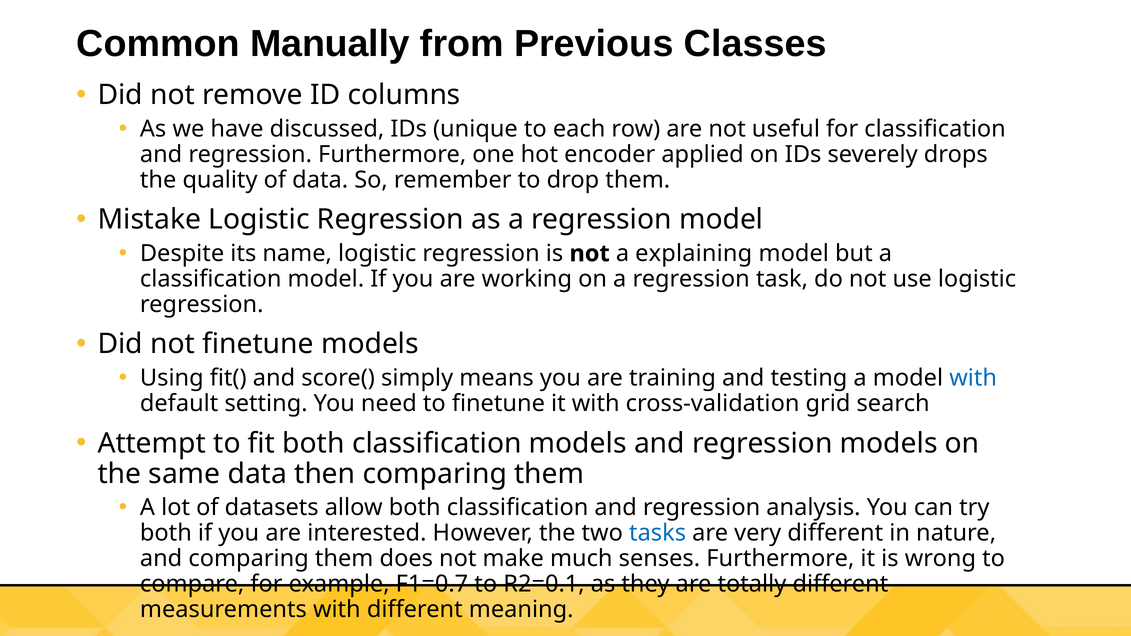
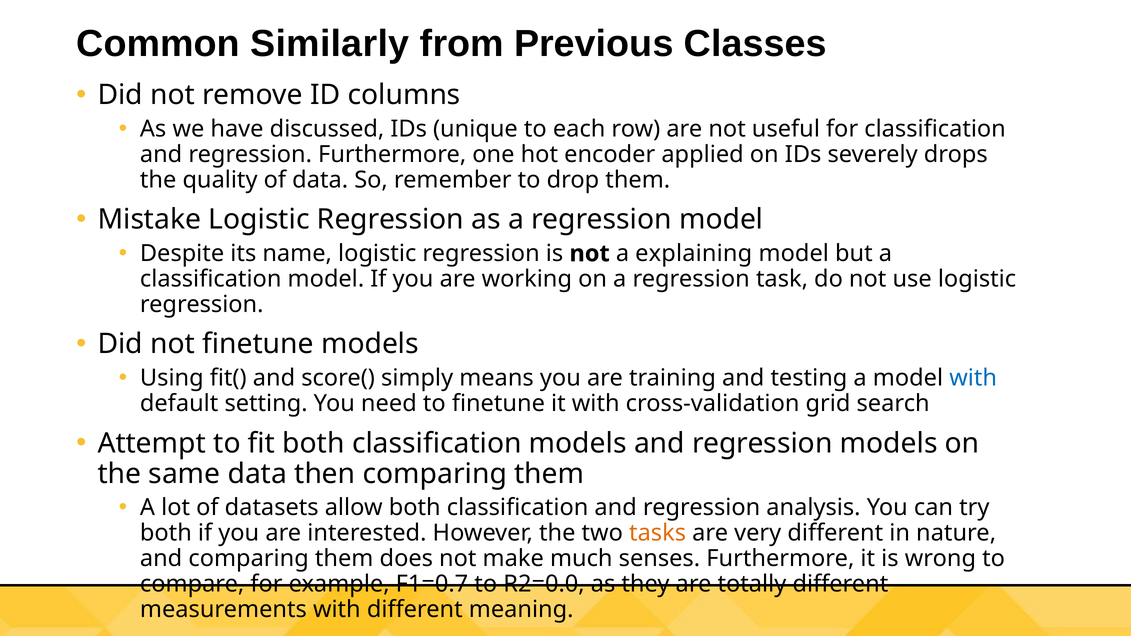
Manually: Manually -> Similarly
tasks colour: blue -> orange
R2=0.1: R2=0.1 -> R2=0.0
